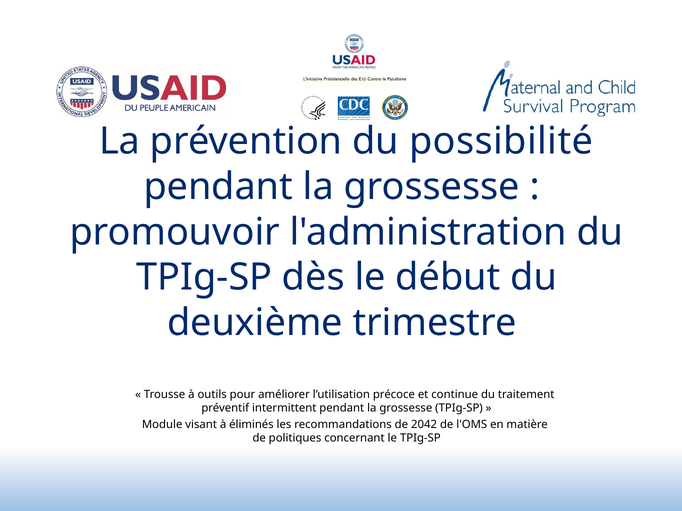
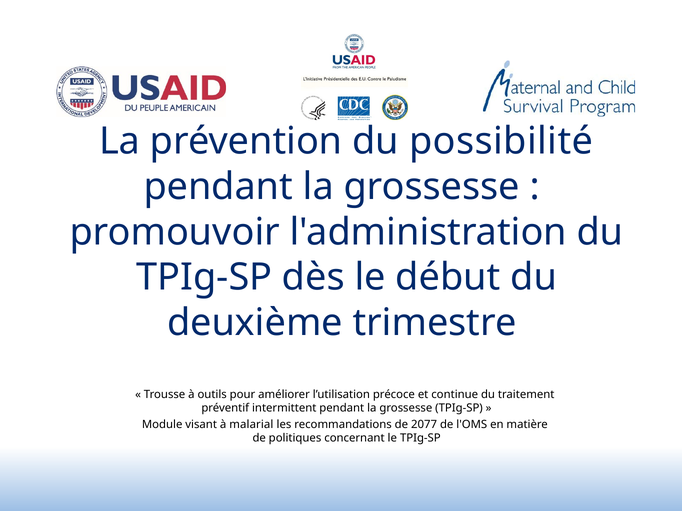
éliminés: éliminés -> malarial
2042: 2042 -> 2077
